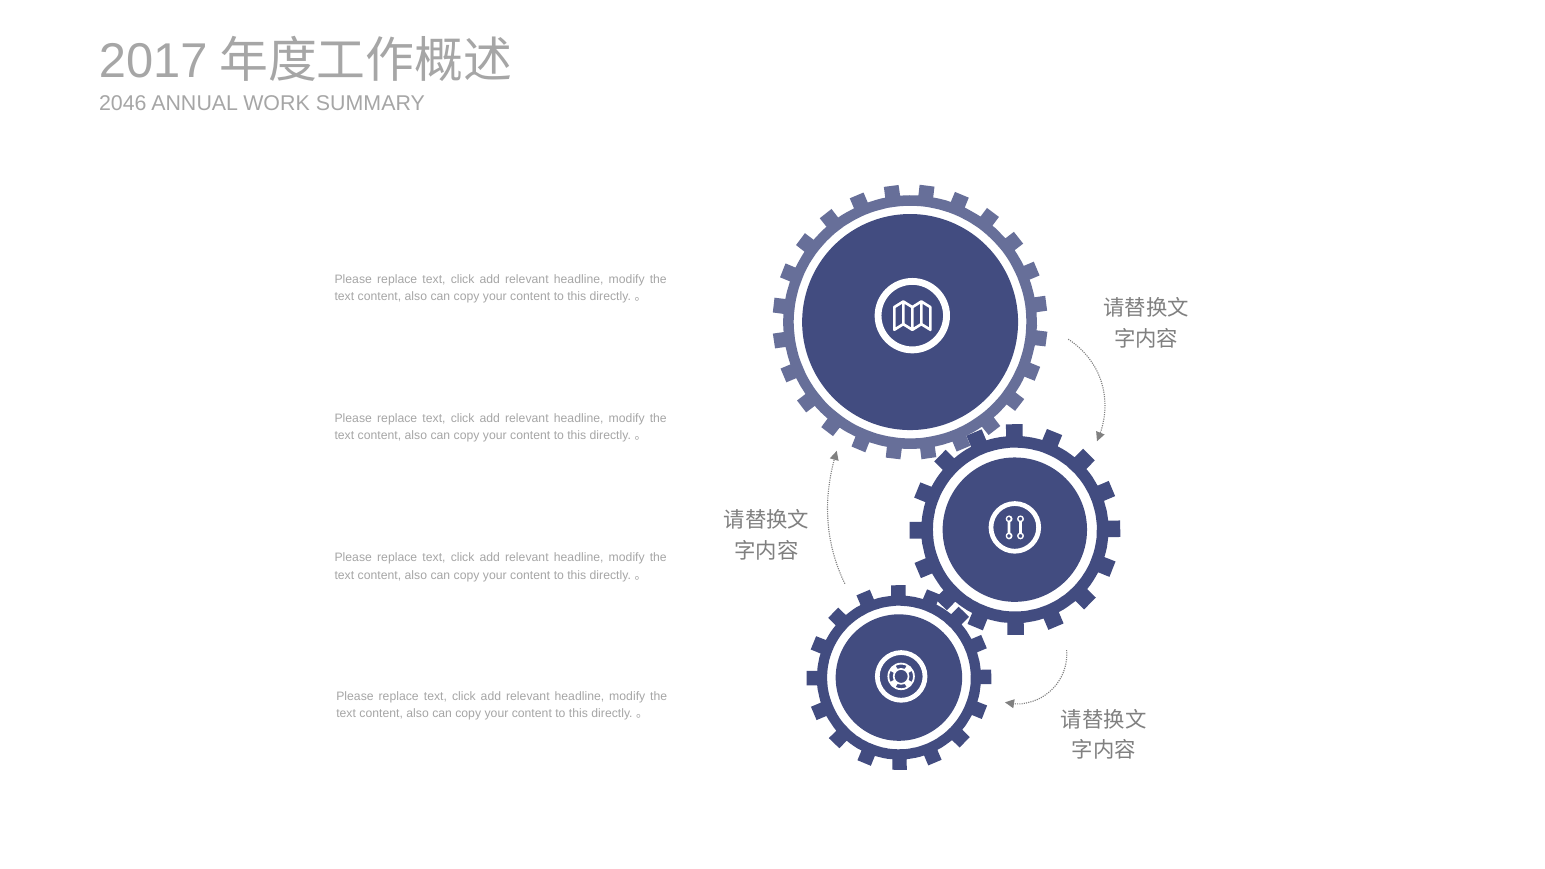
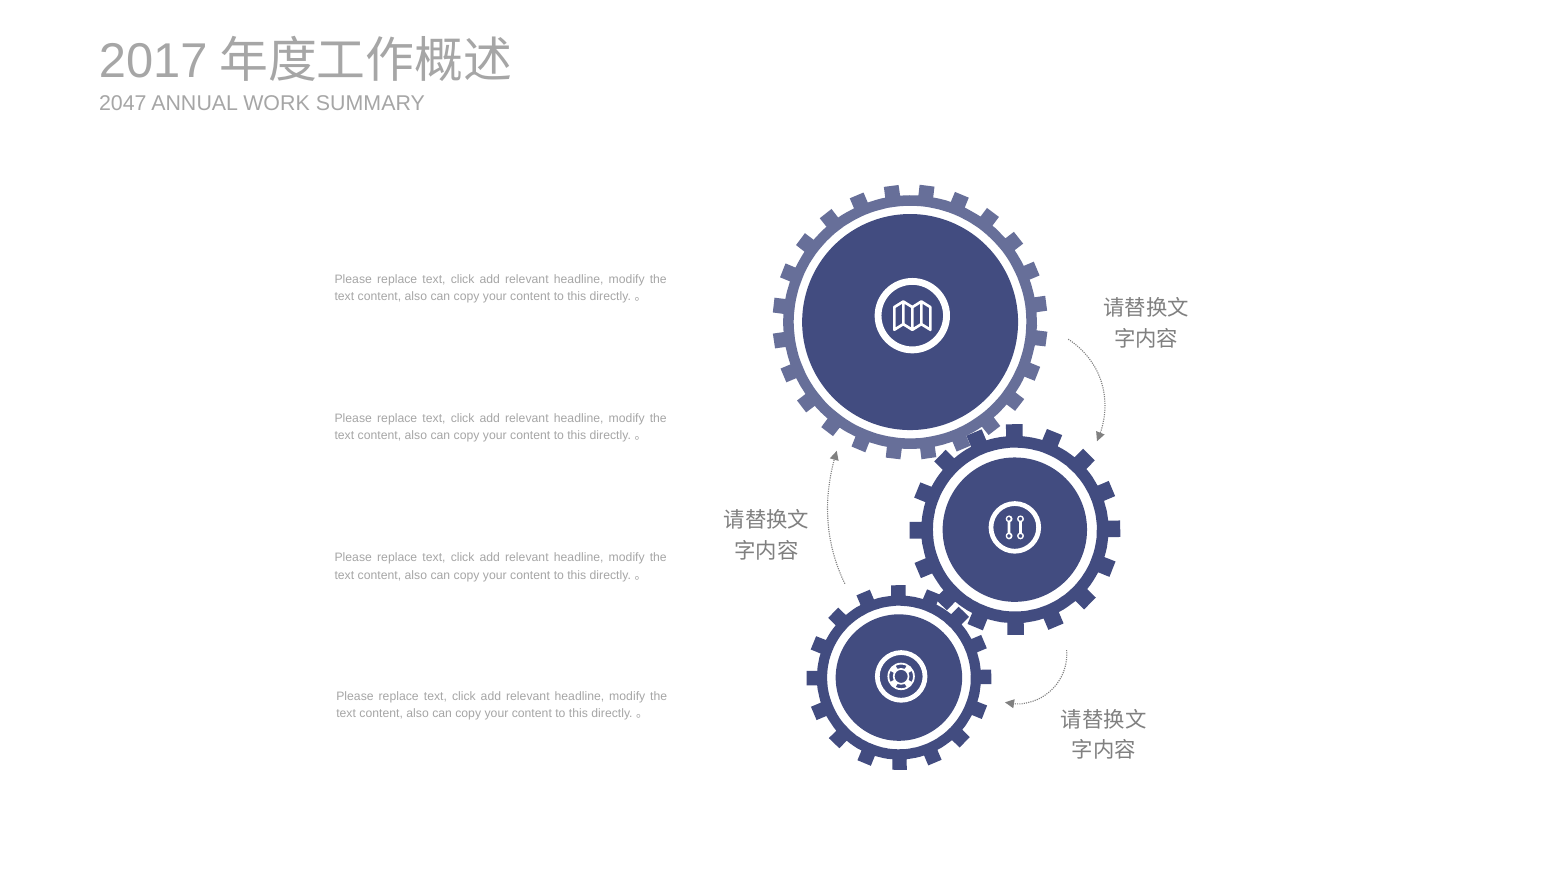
2046: 2046 -> 2047
